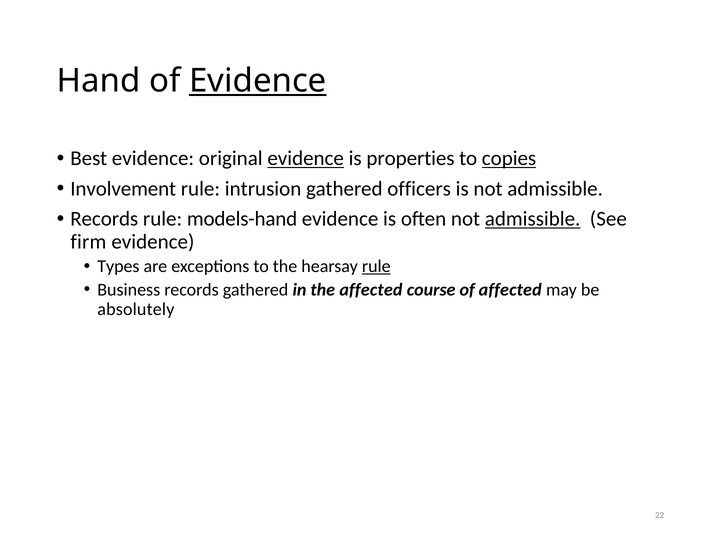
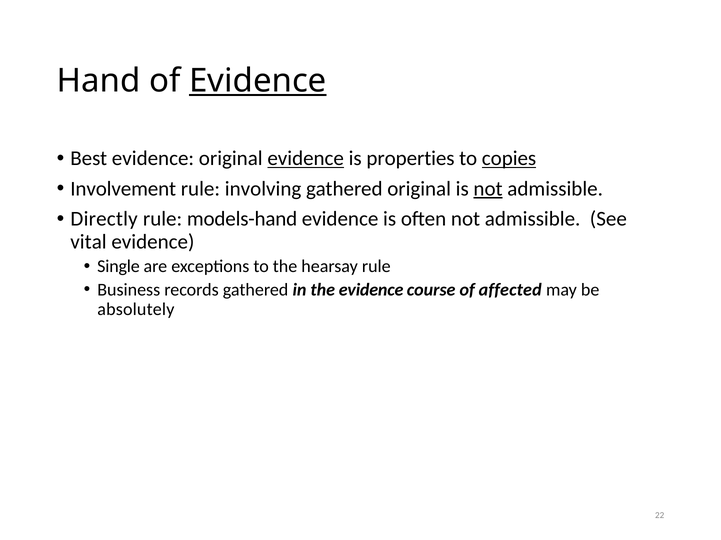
intrusion: intrusion -> involving
gathered officers: officers -> original
not at (488, 189) underline: none -> present
Records at (104, 219): Records -> Directly
admissible at (533, 219) underline: present -> none
firm: firm -> vital
Types: Types -> Single
rule at (376, 267) underline: present -> none
the affected: affected -> evidence
